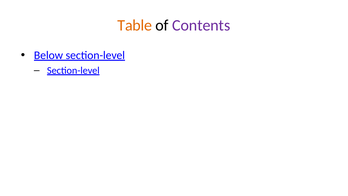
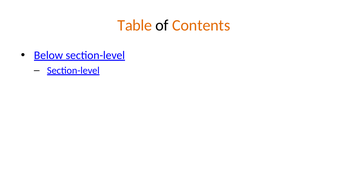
Contents colour: purple -> orange
